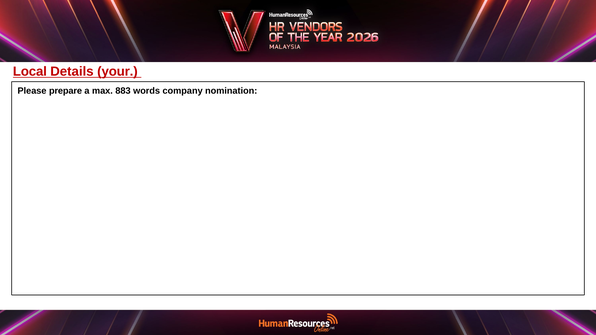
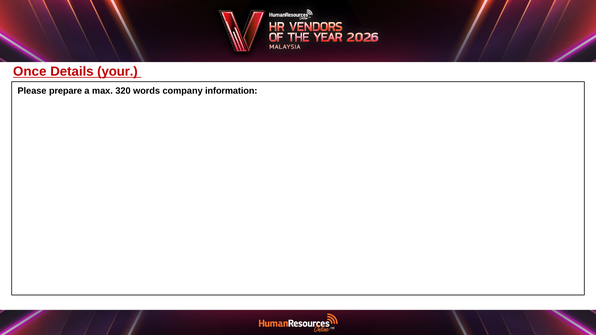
Local: Local -> Once
883: 883 -> 320
nomination: nomination -> information
